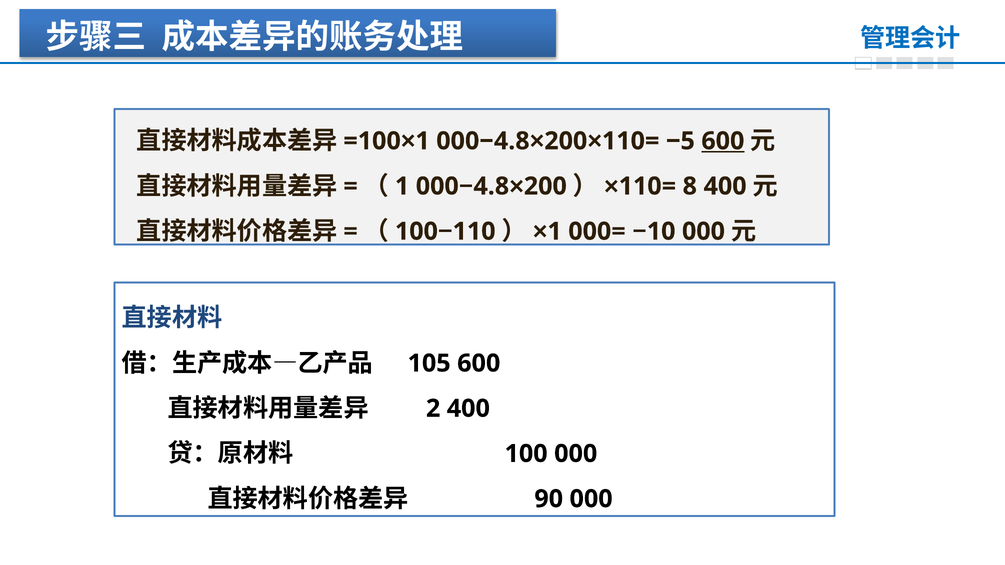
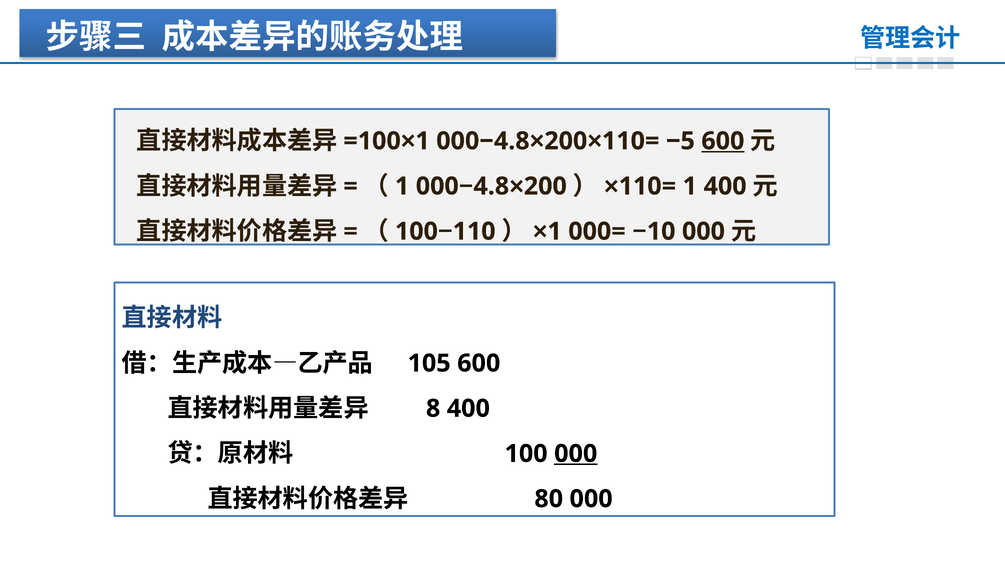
8 at (690, 186): 8 -> 1
2: 2 -> 8
000 at (576, 454) underline: none -> present
90: 90 -> 80
